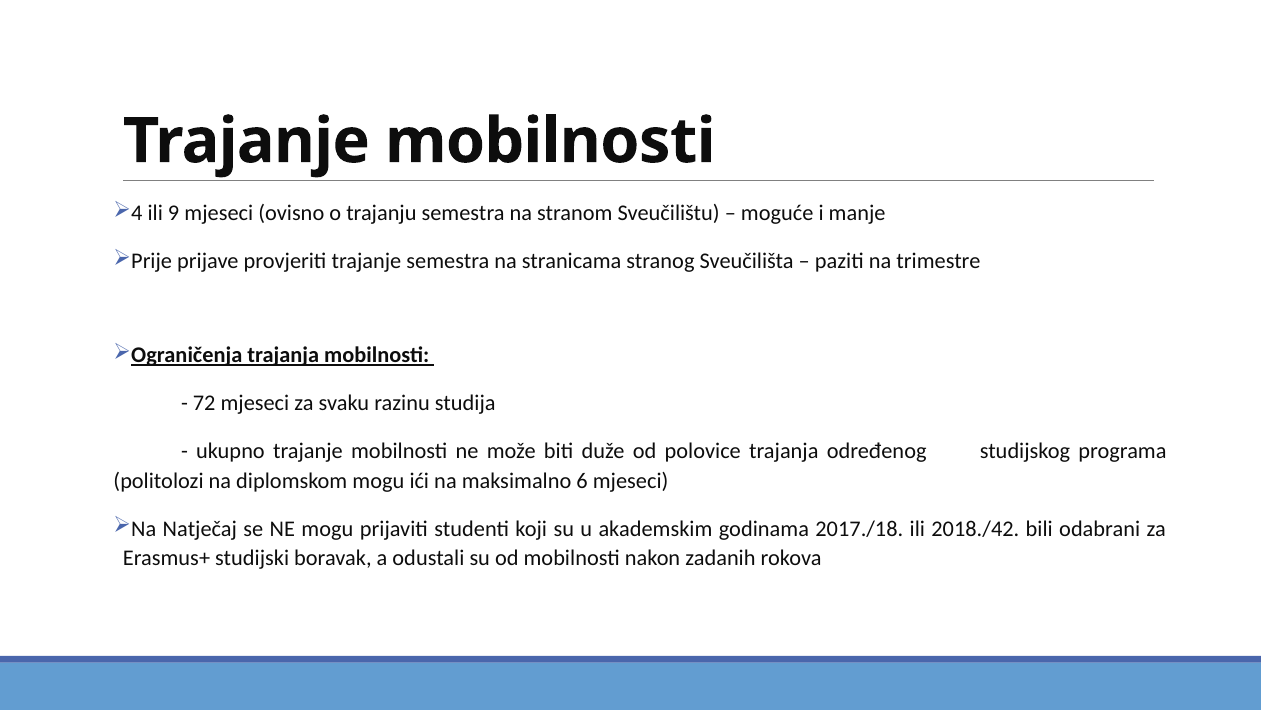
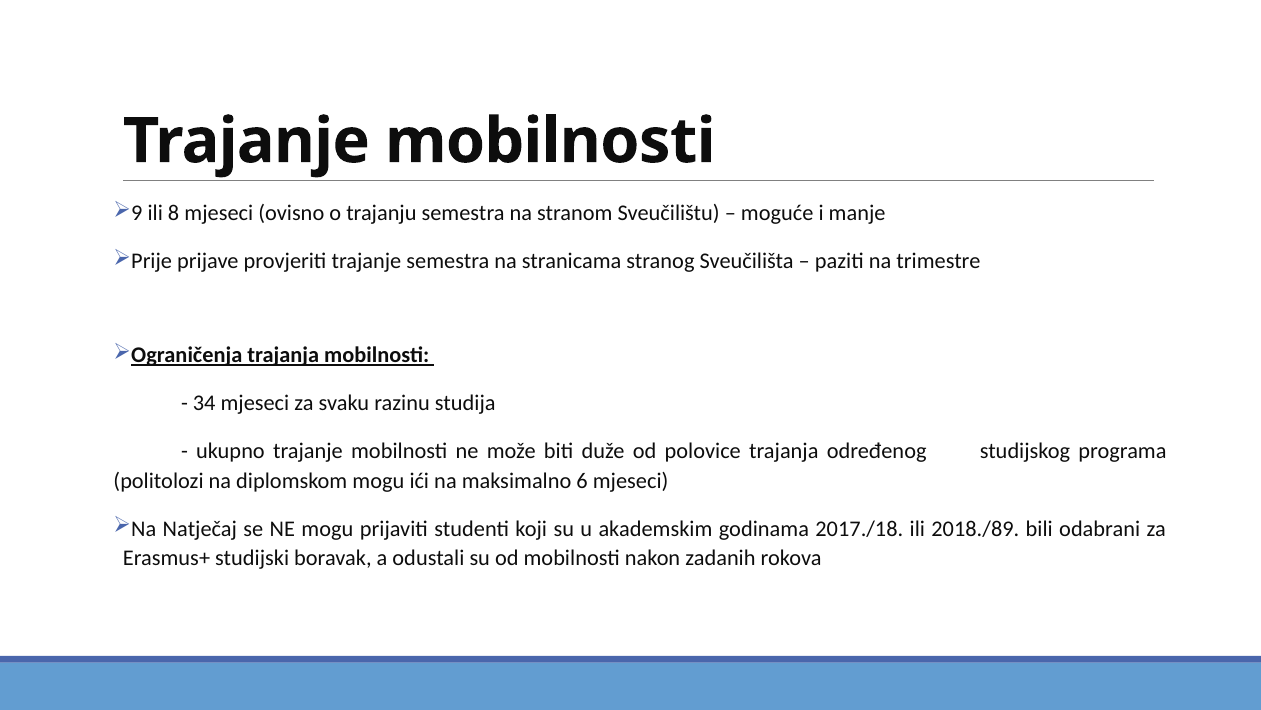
4: 4 -> 9
9: 9 -> 8
72: 72 -> 34
2018./42: 2018./42 -> 2018./89
